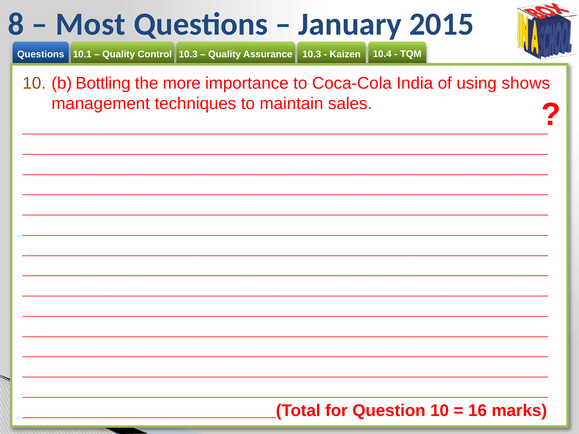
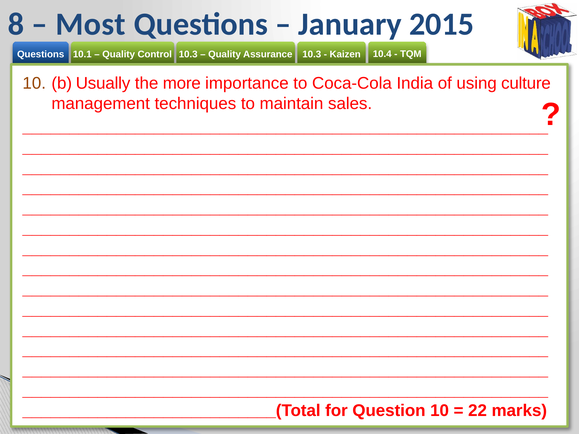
Bottling: Bottling -> Usually
shows: shows -> culture
16: 16 -> 22
